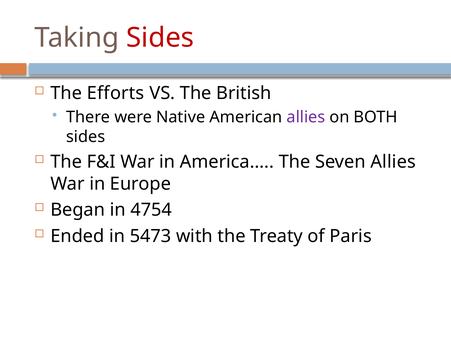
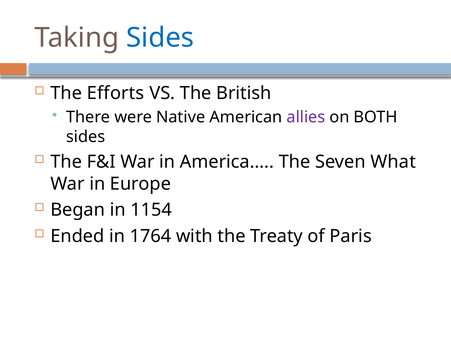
Sides at (160, 38) colour: red -> blue
Seven Allies: Allies -> What
4754: 4754 -> 1154
5473: 5473 -> 1764
